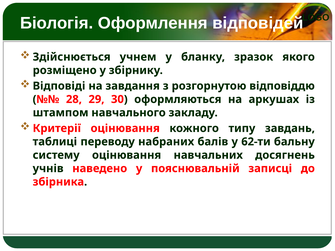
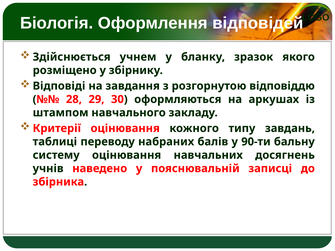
62-ти: 62-ти -> 90-ти
